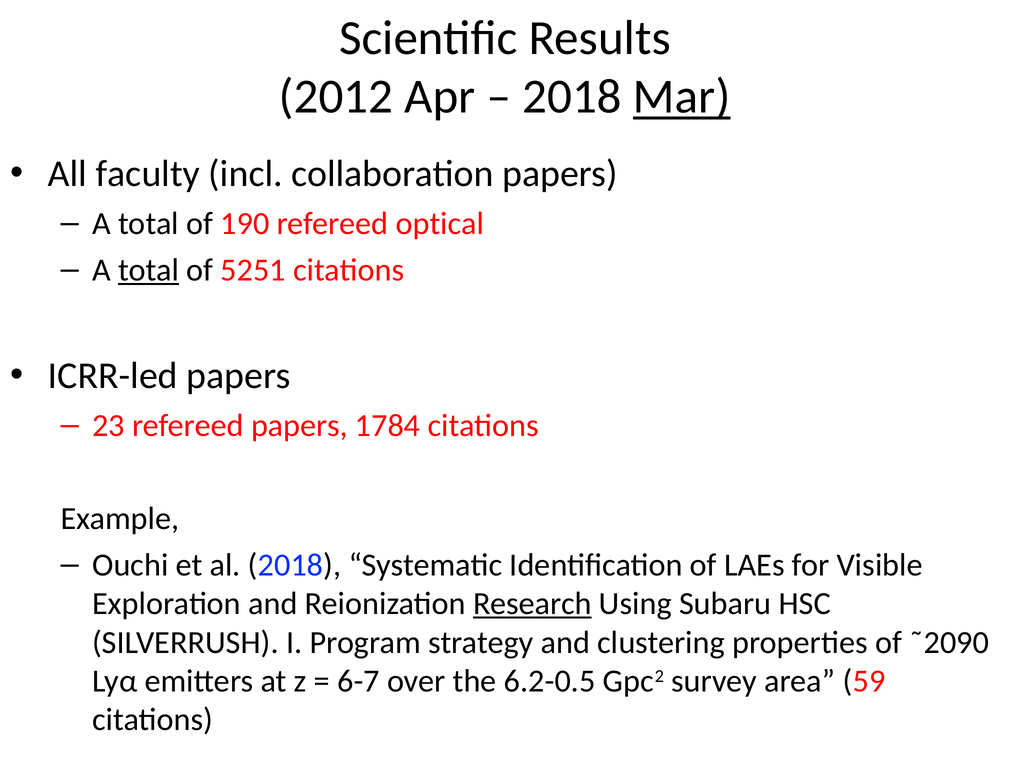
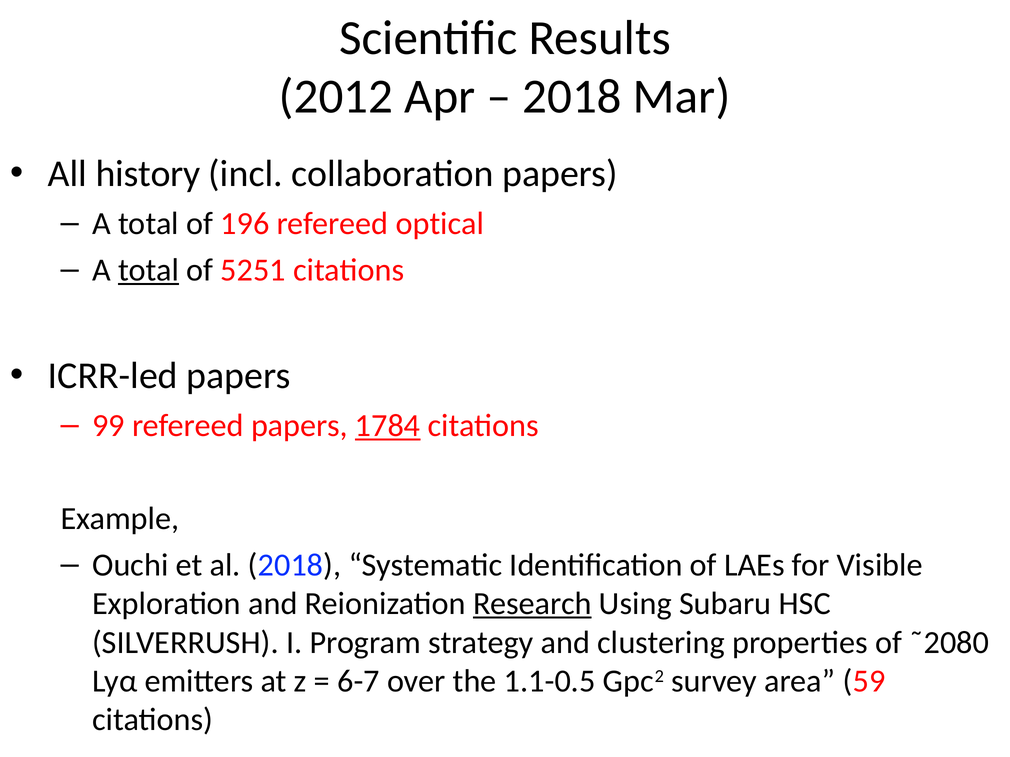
Mar underline: present -> none
faculty: faculty -> history
190: 190 -> 196
23: 23 -> 99
1784 underline: none -> present
˜2090: ˜2090 -> ˜2080
6.2-0.5: 6.2-0.5 -> 1.1-0.5
